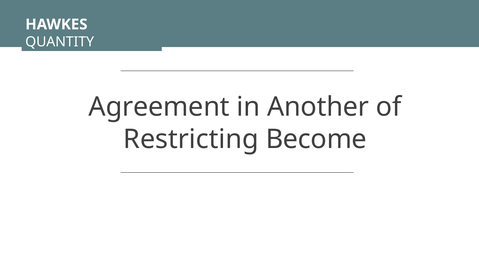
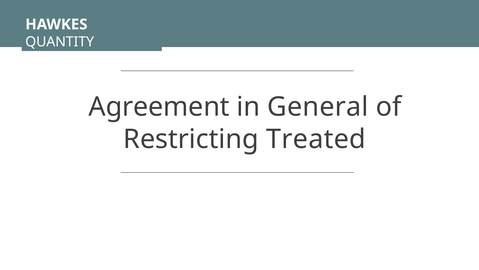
Another: Another -> General
Become: Become -> Treated
